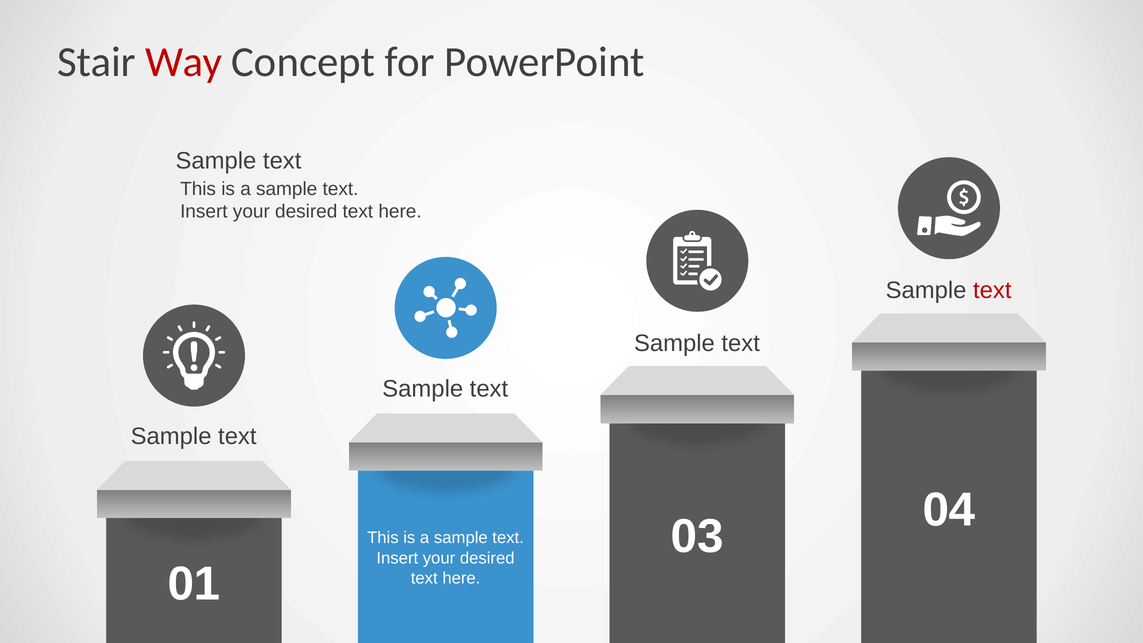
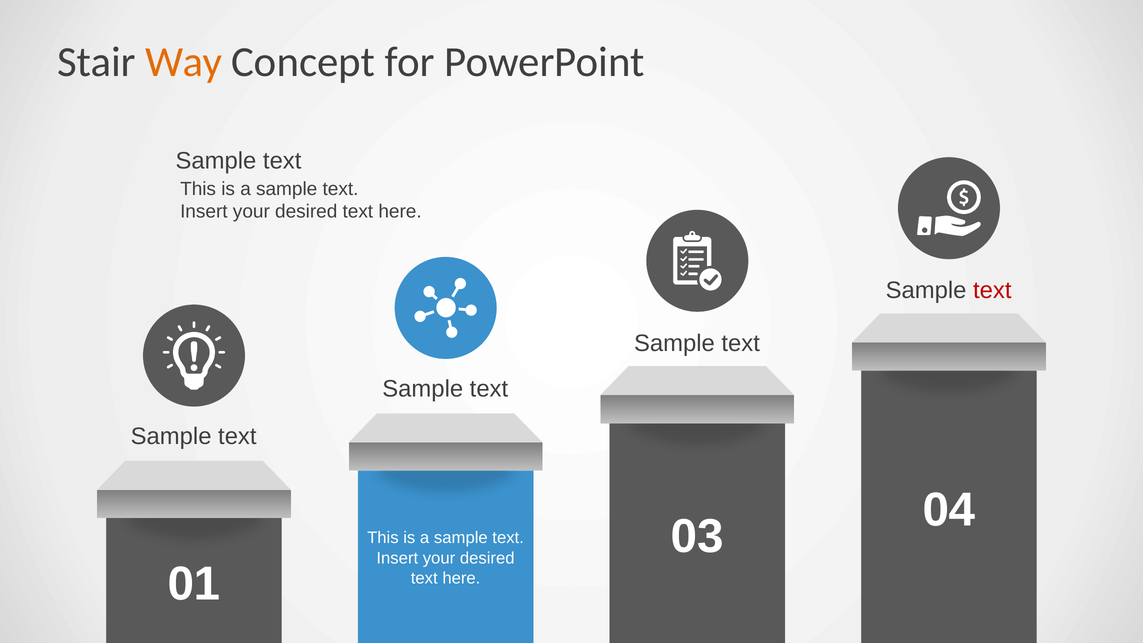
Way colour: red -> orange
